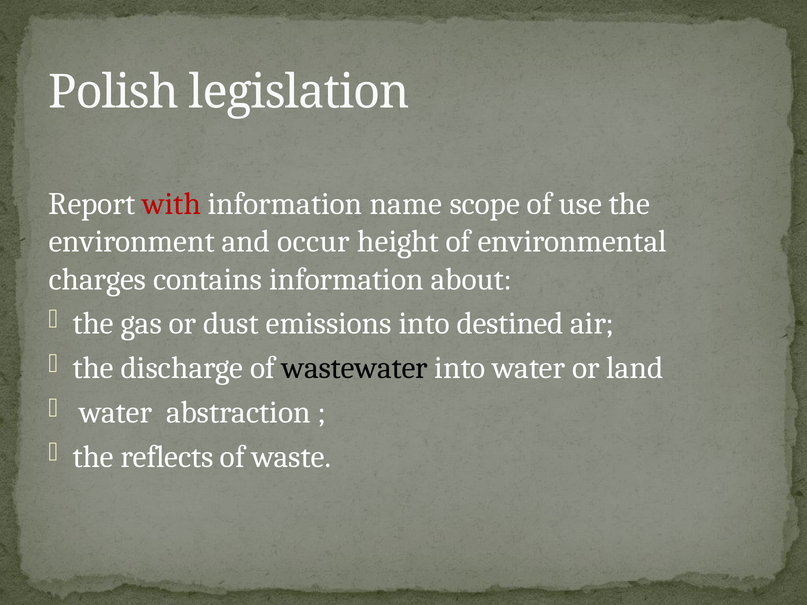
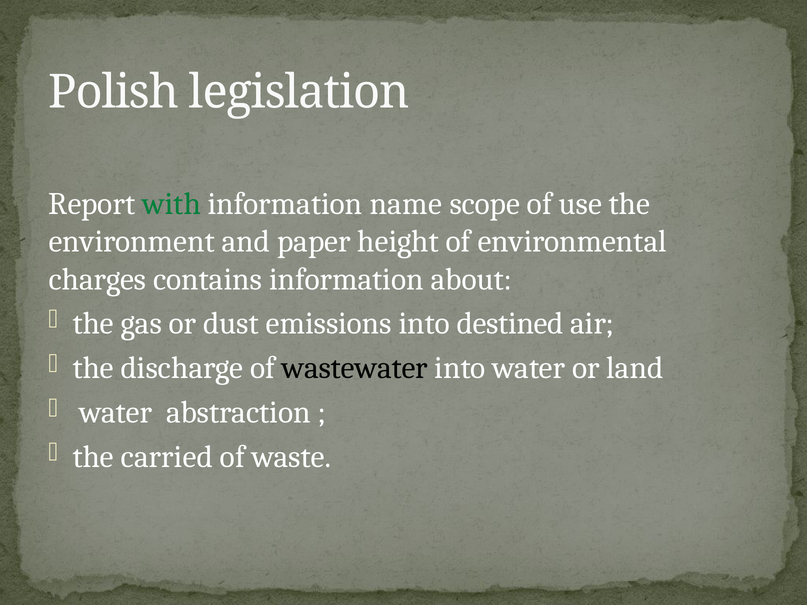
with colour: red -> green
occur: occur -> paper
reflects: reflects -> carried
